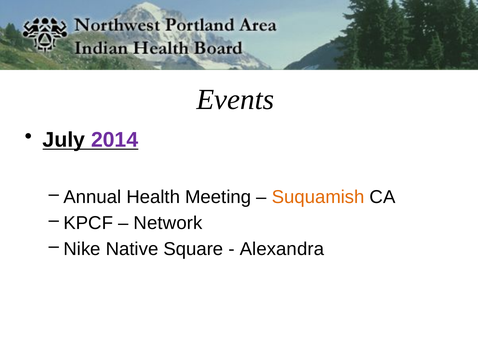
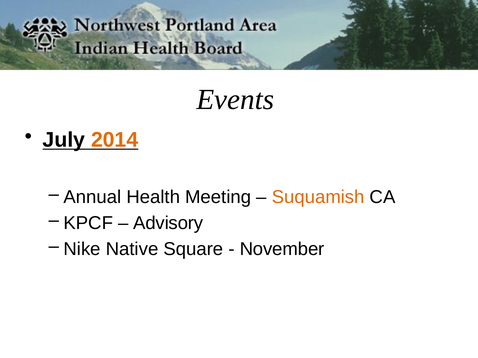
2014 colour: purple -> orange
Network: Network -> Advisory
Alexandra: Alexandra -> November
